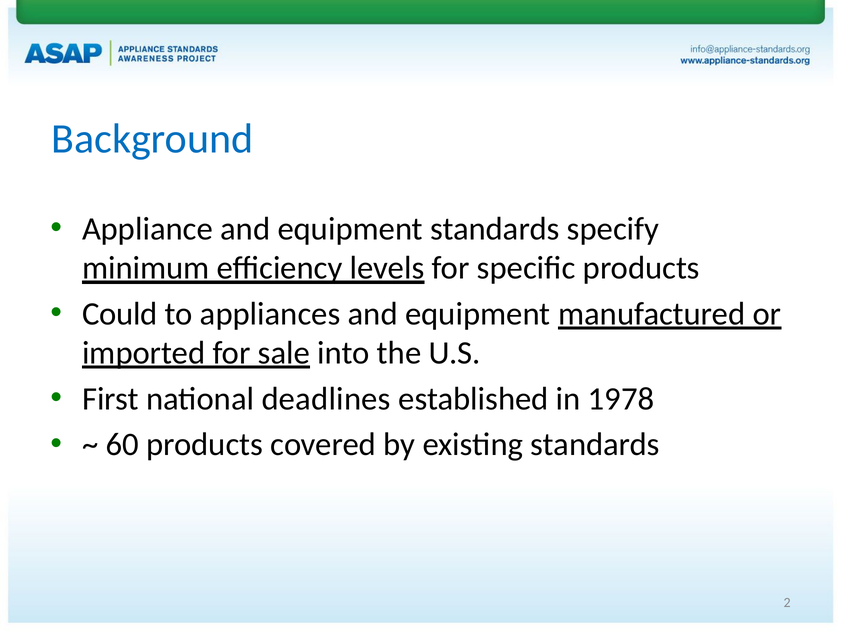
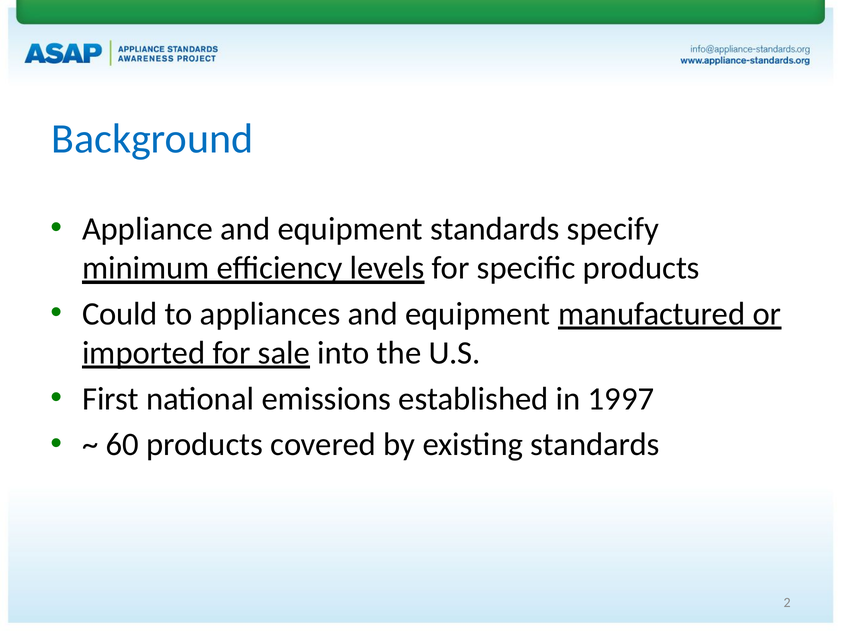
deadlines: deadlines -> emissions
1978: 1978 -> 1997
